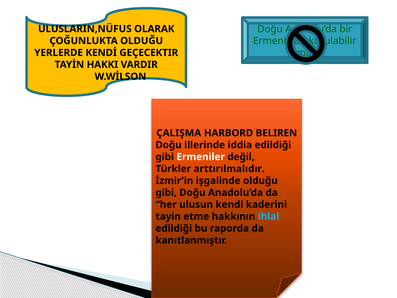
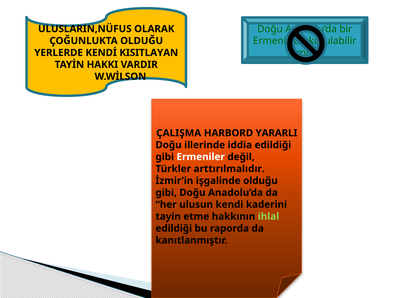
GEÇECEKTIR: GEÇECEKTIR -> KISITLAYAN
BELIREN: BELIREN -> YARARLI
ihlal colour: light blue -> light green
